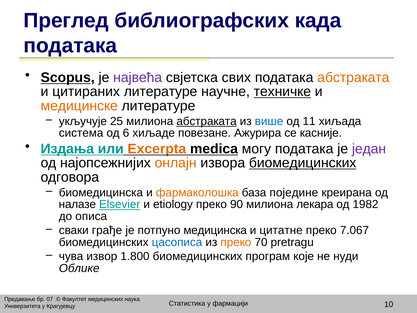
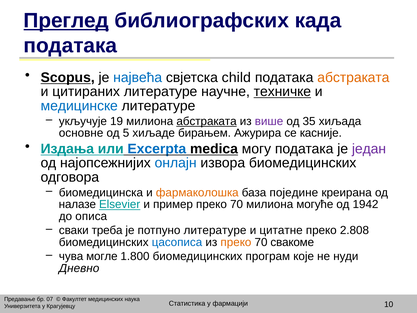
Преглед underline: none -> present
највећа colour: purple -> blue
свих: свих -> child
медицинске colour: orange -> blue
25: 25 -> 19
више colour: blue -> purple
11: 11 -> 35
система: система -> основне
6: 6 -> 5
повезане: повезане -> бирањем
Excerpta colour: orange -> blue
онлајн colour: orange -> blue
биомедицинских at (303, 163) underline: present -> none
etiology: etiology -> пример
90 at (237, 204): 90 -> 70
лекара: лекара -> могуће
1982: 1982 -> 1942
грађе: грађе -> треба
потпуно медицинска: медицинска -> литературе
7.067: 7.067 -> 2.808
pretragu: pretragu -> свакоме
извор: извор -> могле
Облике: Облике -> Дневно
